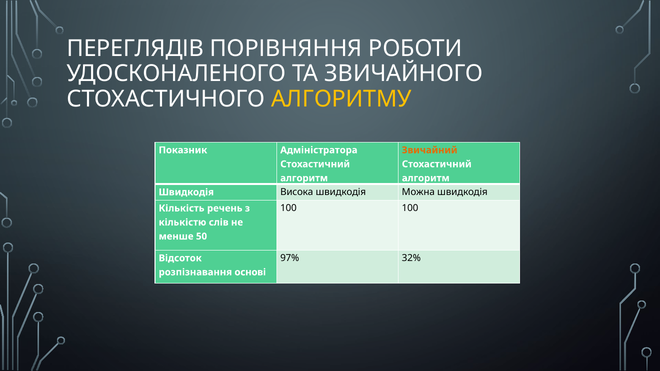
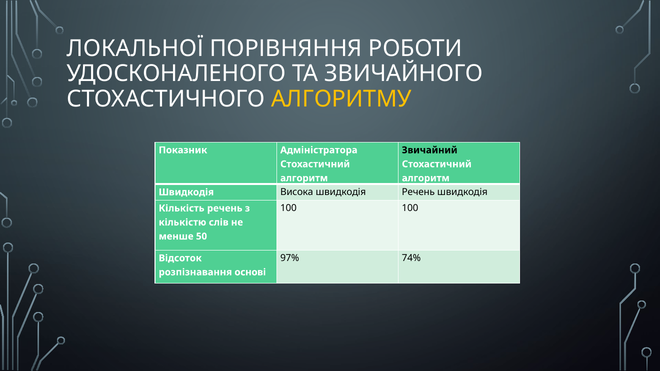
ПЕРЕГЛЯДІВ: ПЕРЕГЛЯДІВ -> ЛОКАЛЬНОЇ
Звичайний colour: orange -> black
швидкодія Можна: Можна -> Речень
32%: 32% -> 74%
